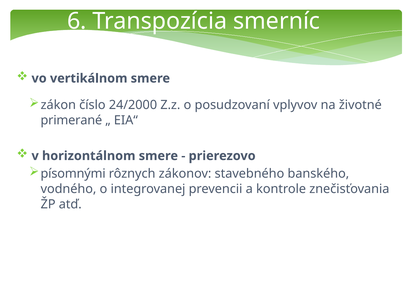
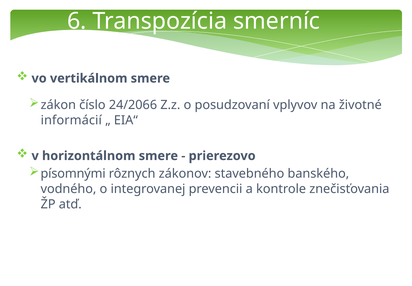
24/2000: 24/2000 -> 24/2066
primerané: primerané -> informácií
